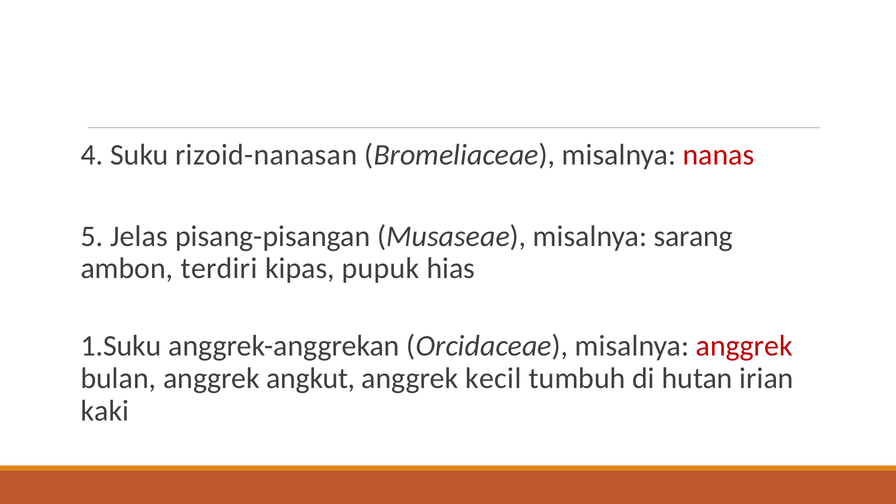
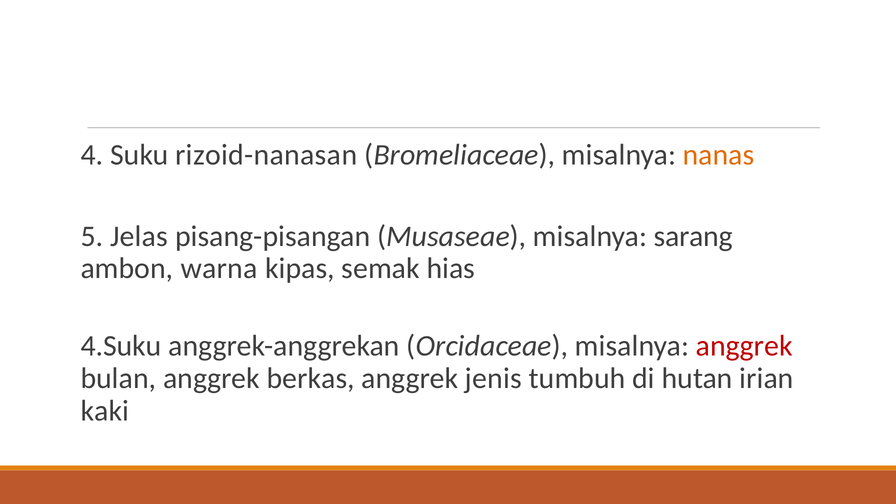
nanas colour: red -> orange
terdiri: terdiri -> warna
pupuk: pupuk -> semak
1.Suku: 1.Suku -> 4.Suku
angkut: angkut -> berkas
kecil: kecil -> jenis
